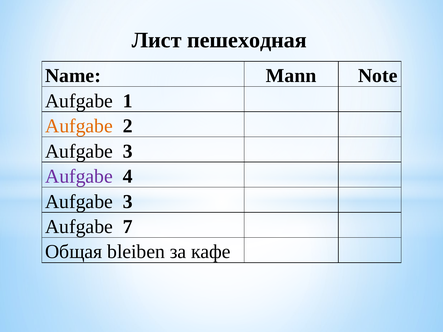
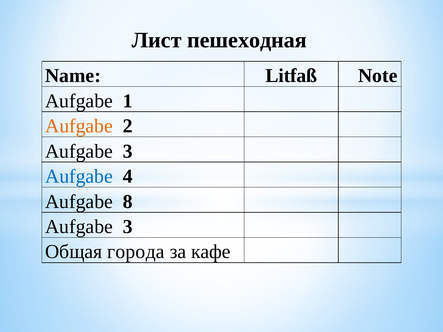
Mann: Mann -> Litfaß
Aufgabe at (79, 176) colour: purple -> blue
3 at (128, 202): 3 -> 8
7 at (128, 227): 7 -> 3
bleiben: bleiben -> города
